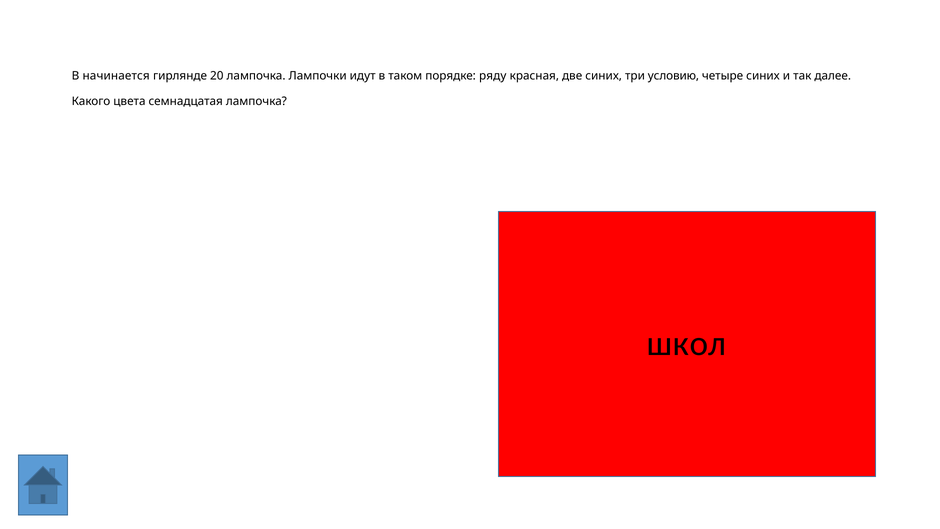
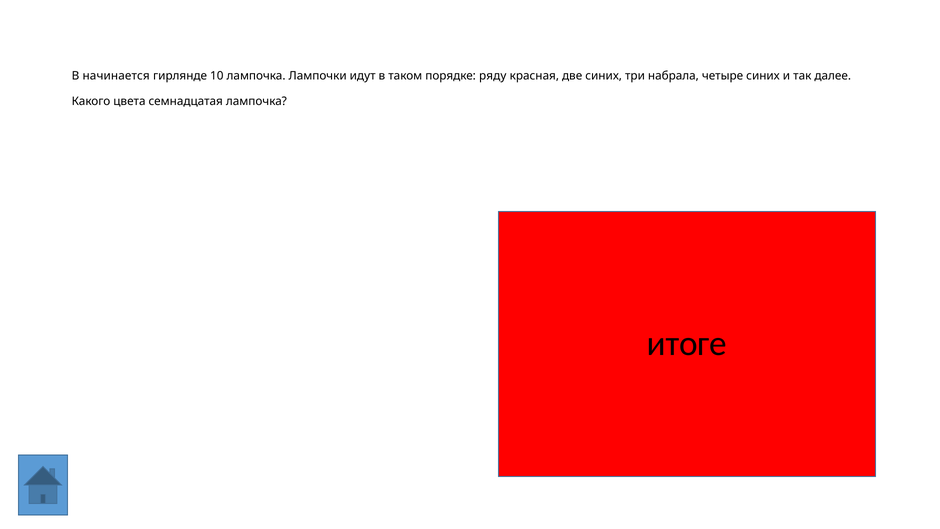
20: 20 -> 10
условию: условию -> набрала
школ: школ -> итоге
